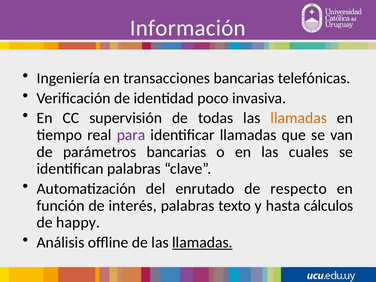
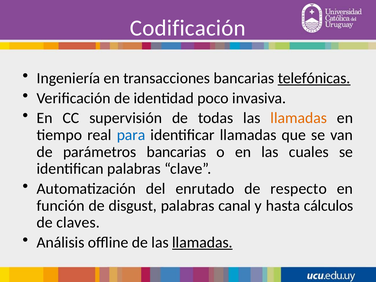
Información: Información -> Codificación
telefónicas underline: none -> present
para colour: purple -> blue
interés: interés -> disgust
texto: texto -> canal
happy: happy -> claves
